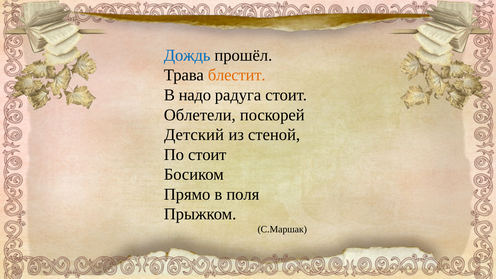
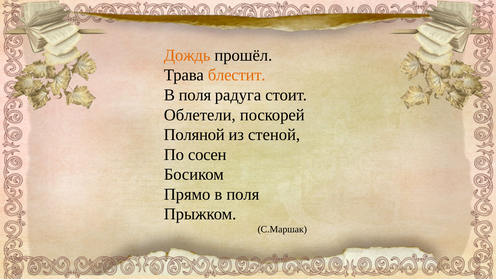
Дождь colour: blue -> orange
надо at (195, 95): надо -> поля
Детский: Детский -> Поляной
По стоит: стоит -> сосен
